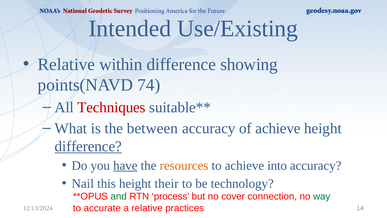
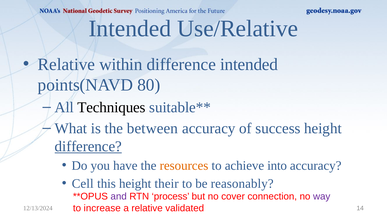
Use/Existing: Use/Existing -> Use/Relative
difference showing: showing -> intended
74: 74 -> 80
Techniques colour: red -> black
of achieve: achieve -> success
have underline: present -> none
Nail: Nail -> Cell
technology: technology -> reasonably
and colour: green -> purple
way colour: green -> purple
accurate: accurate -> increase
practices: practices -> validated
